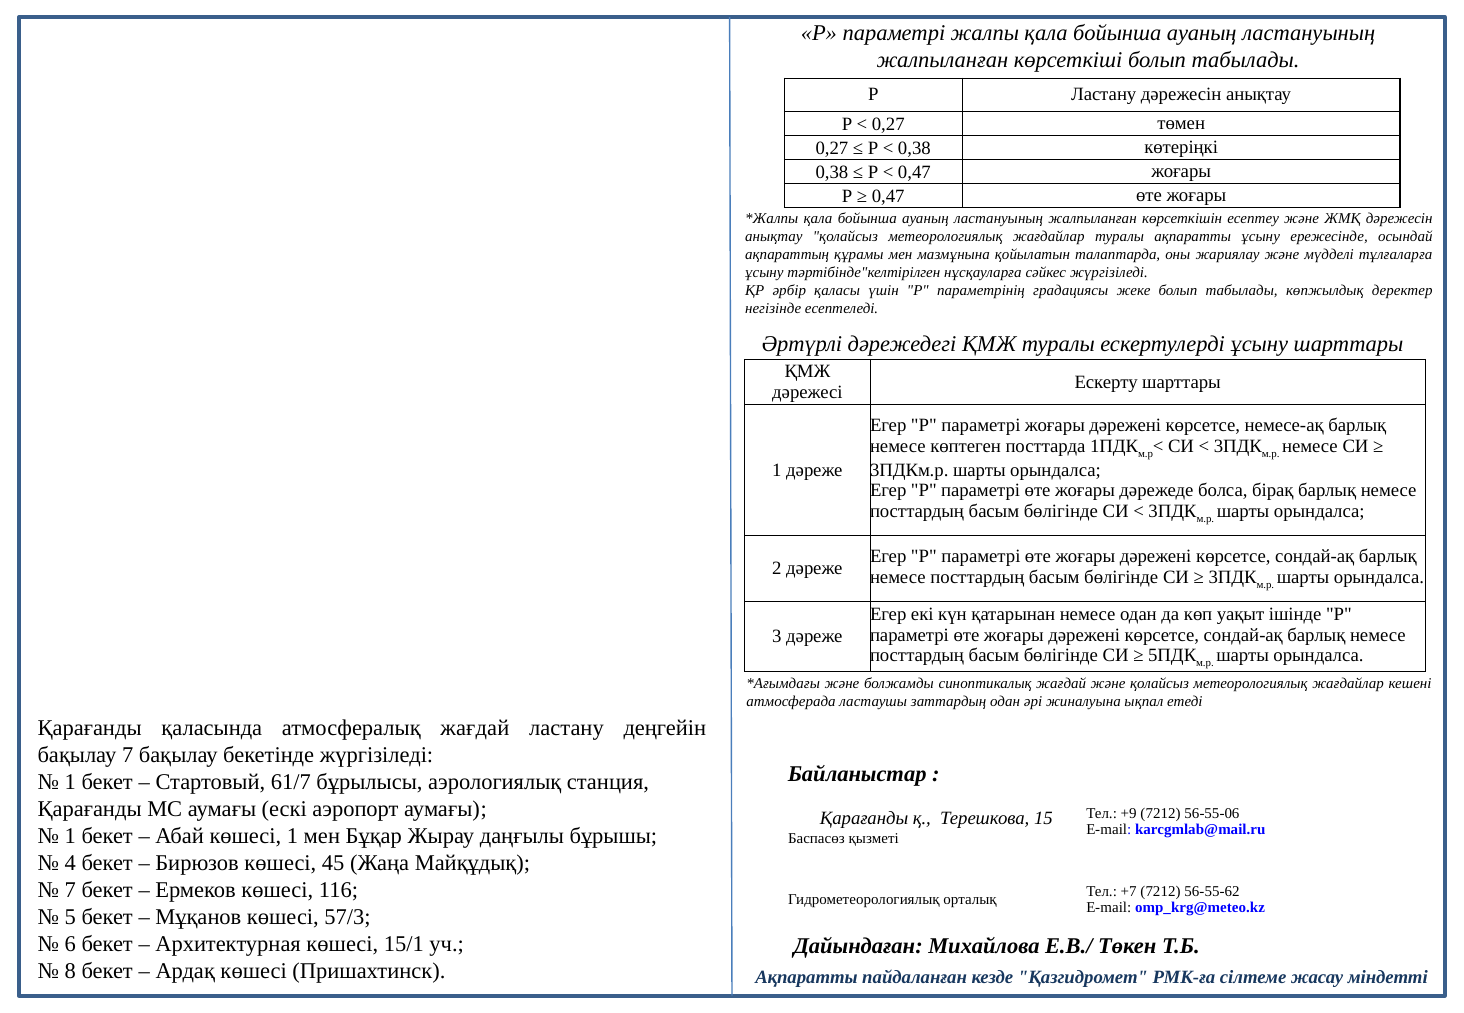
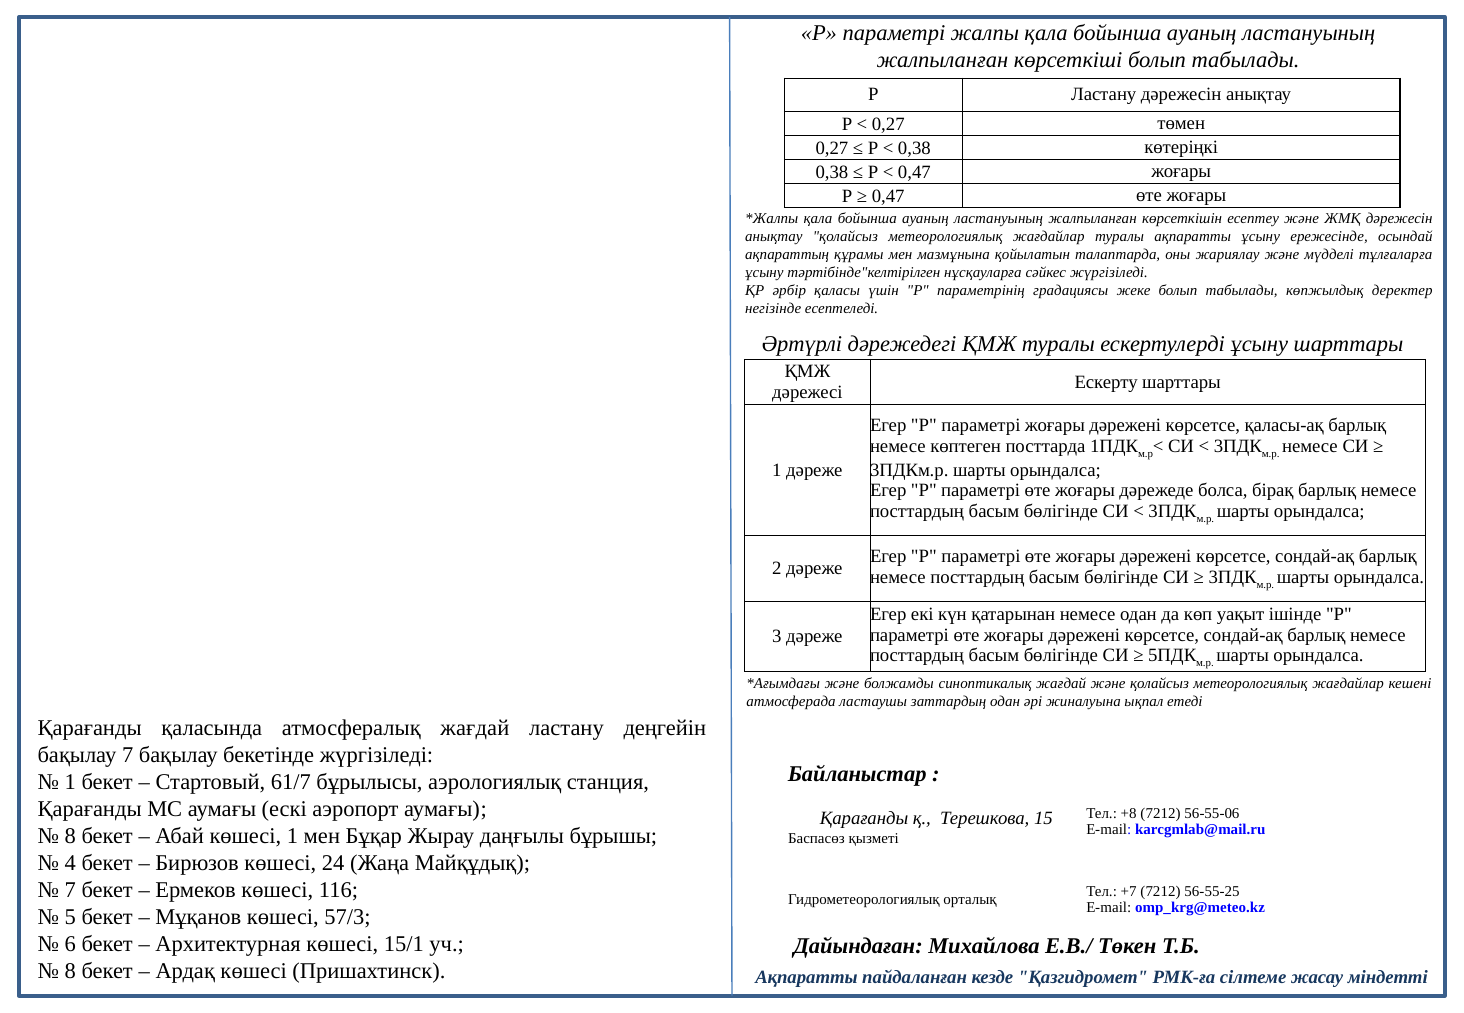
немесе-ақ: немесе-ақ -> қаласы-ақ
+9: +9 -> +8
1 at (70, 836): 1 -> 8
45: 45 -> 24
56-55-62: 56-55-62 -> 56-55-25
